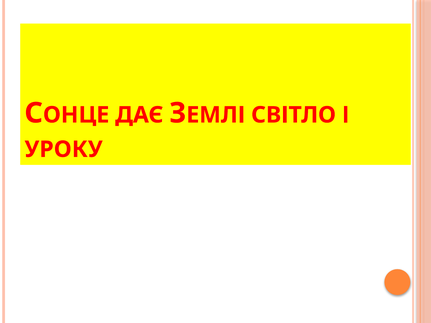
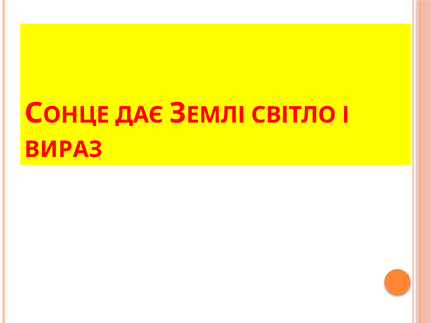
УРОКУ: УРОКУ -> ВИРАЗ
